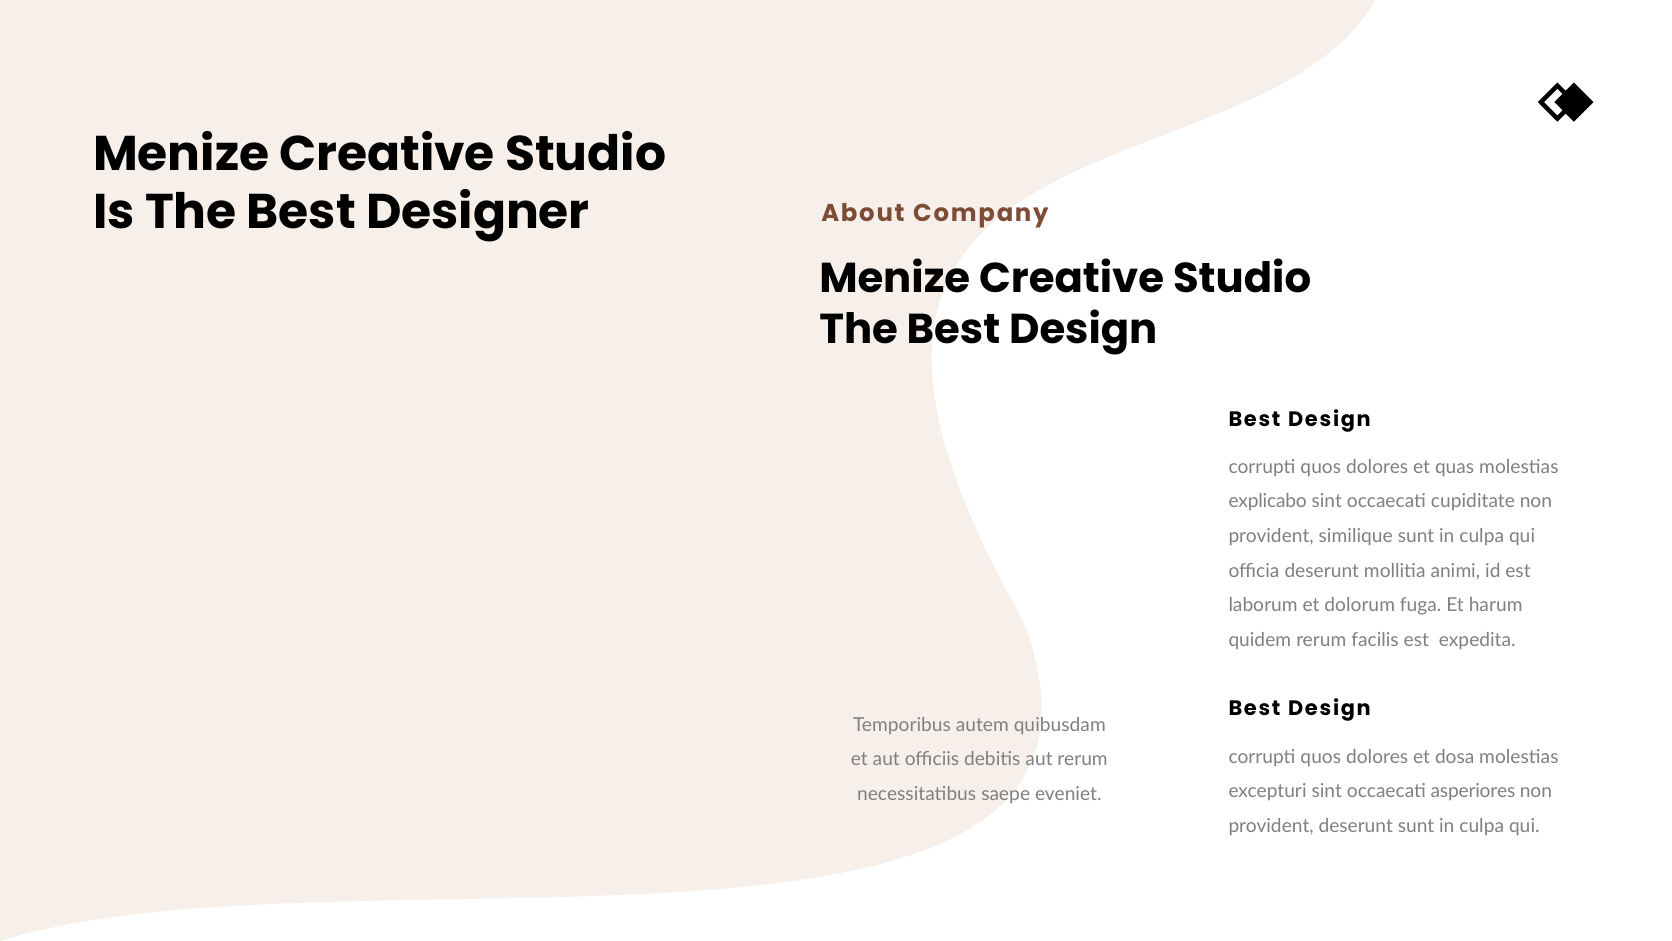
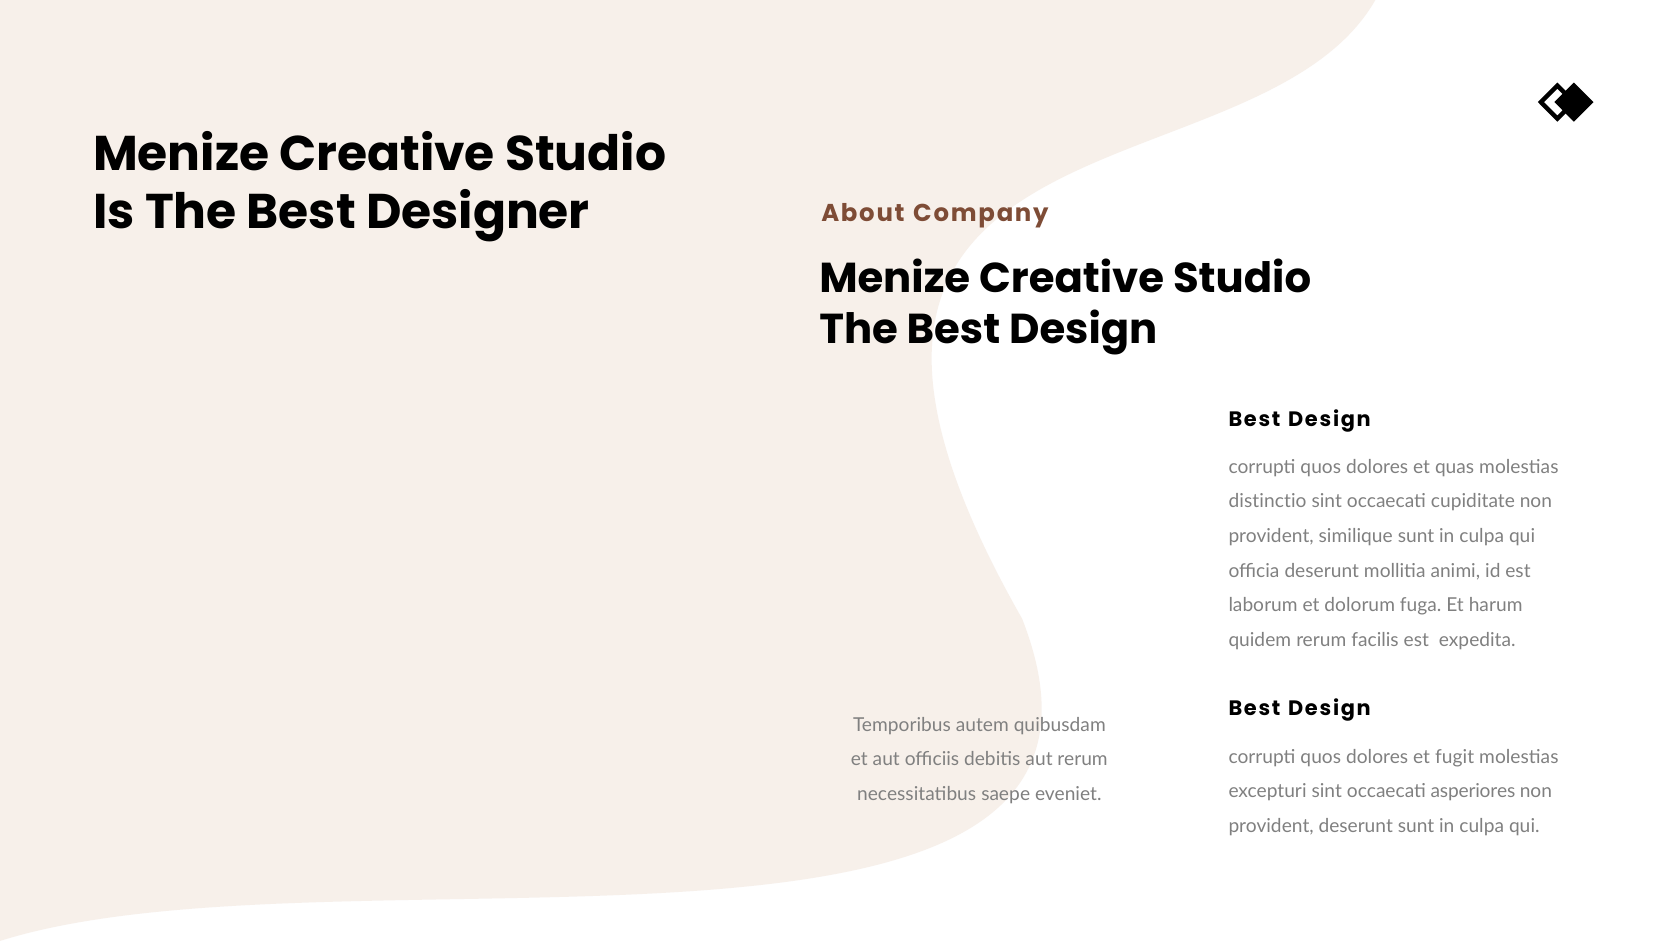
explicabo: explicabo -> distinctio
dosa: dosa -> fugit
